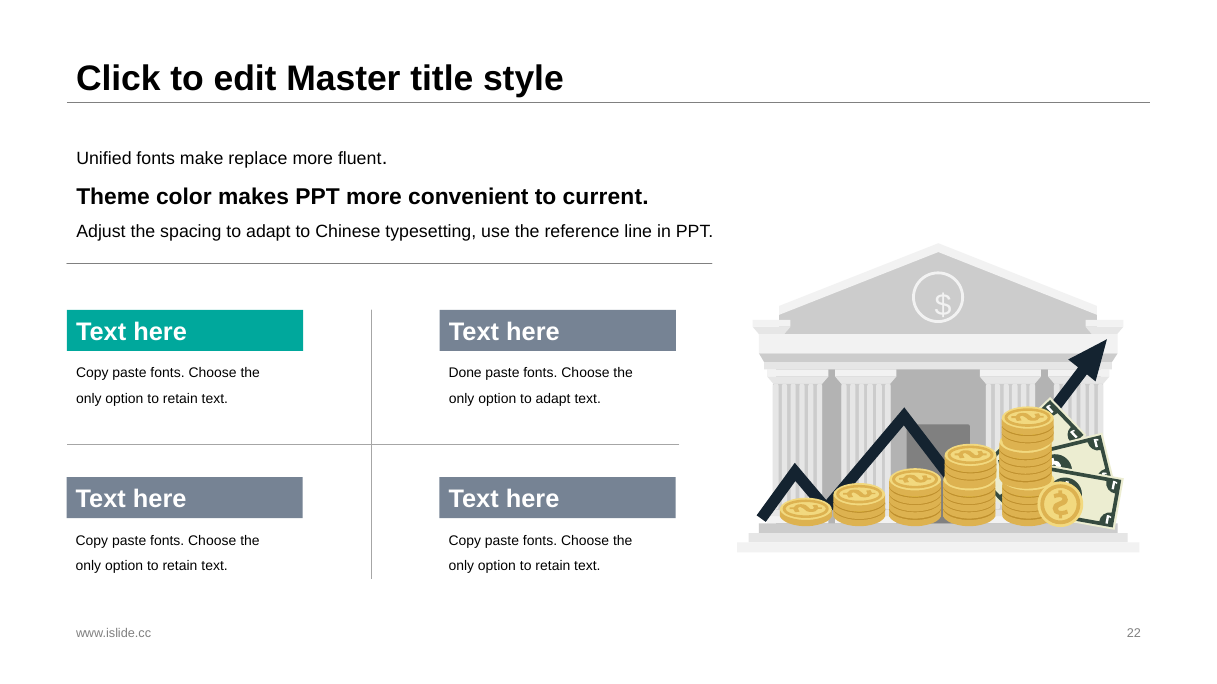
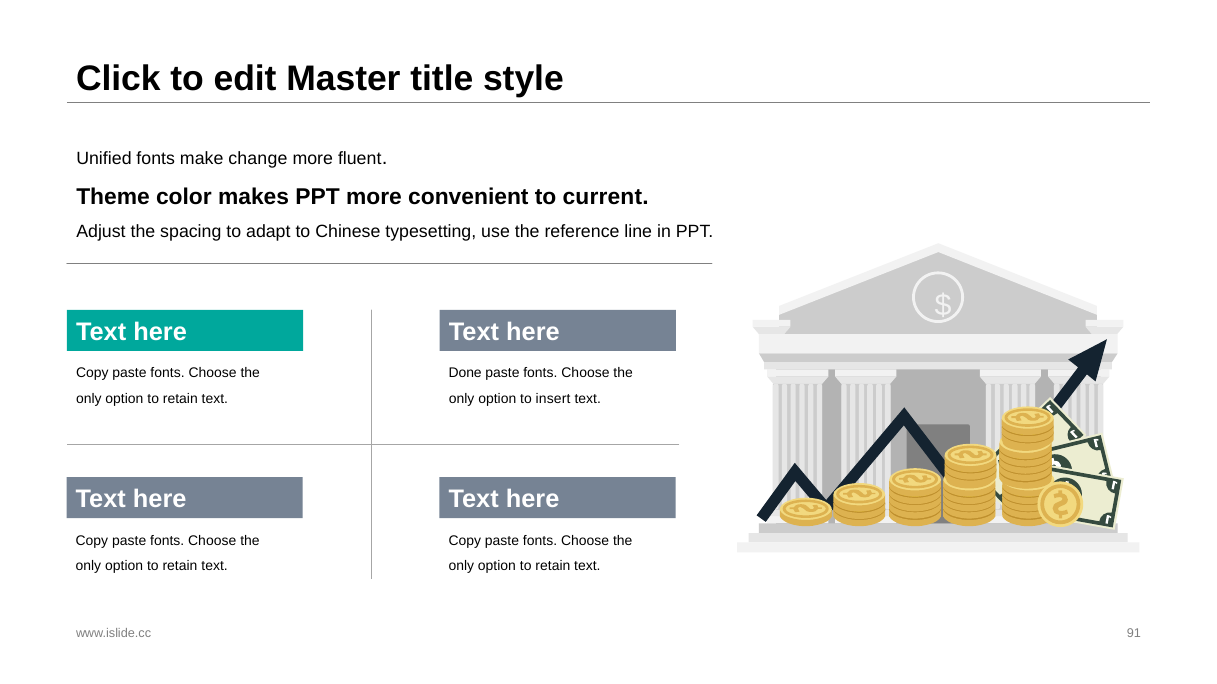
replace: replace -> change
option to adapt: adapt -> insert
22: 22 -> 91
